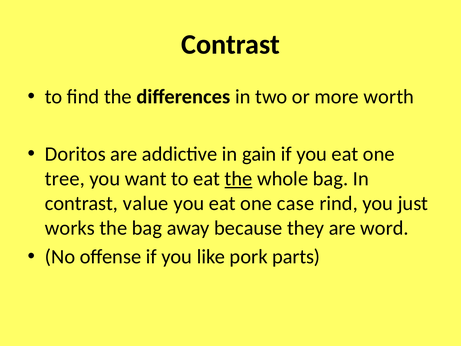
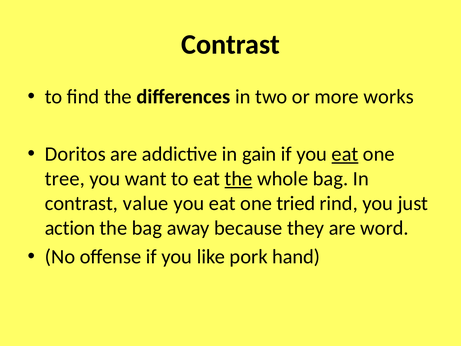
worth: worth -> works
eat at (345, 154) underline: none -> present
case: case -> tried
works: works -> action
parts: parts -> hand
